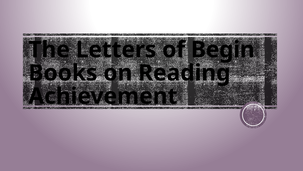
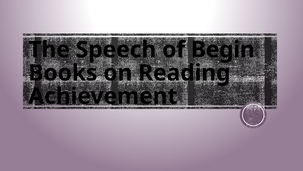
Letters: Letters -> Speech
